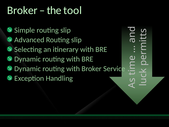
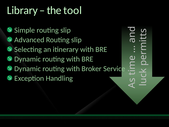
Broker at (22, 10): Broker -> Library
